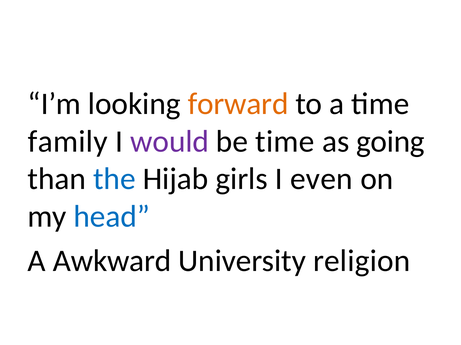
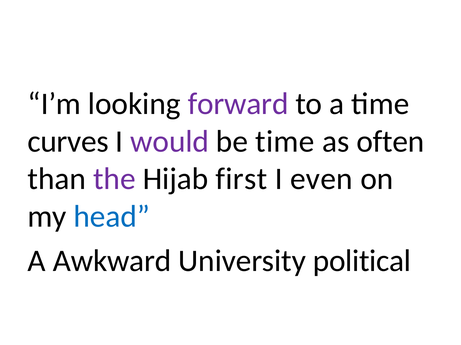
forward colour: orange -> purple
family: family -> curves
going: going -> often
the colour: blue -> purple
girls: girls -> first
religion: religion -> political
